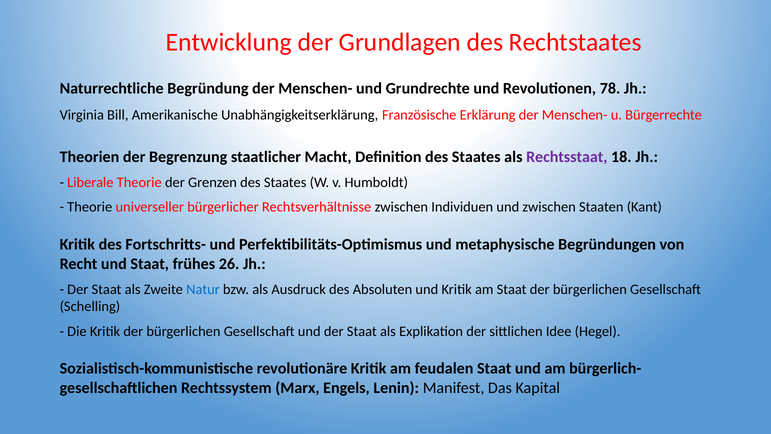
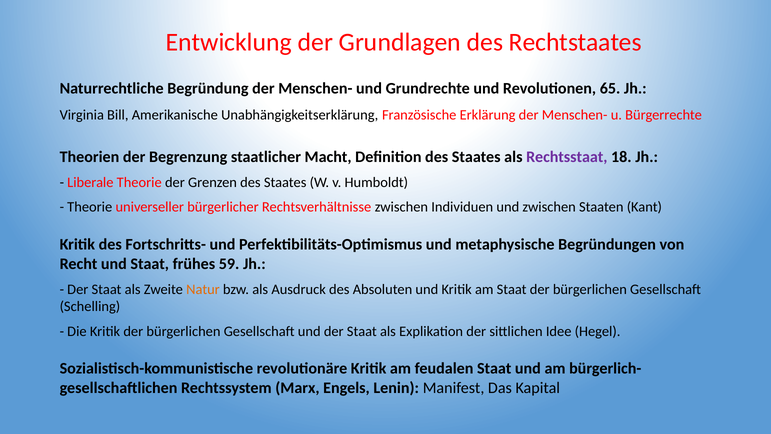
78: 78 -> 65
26: 26 -> 59
Natur colour: blue -> orange
